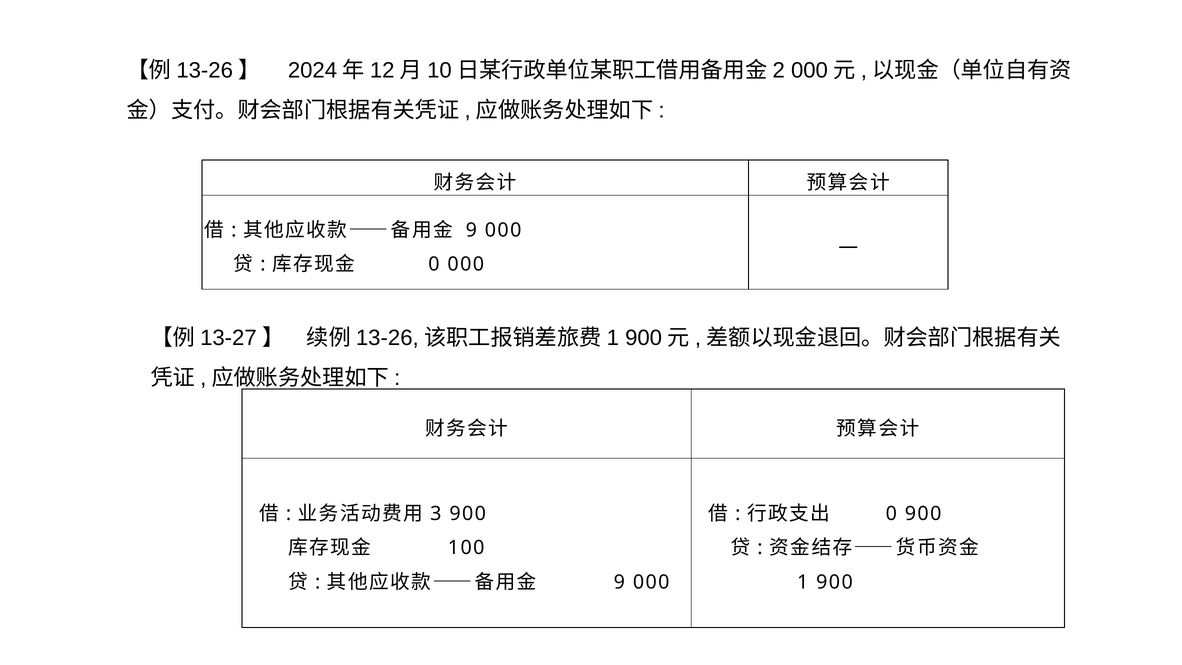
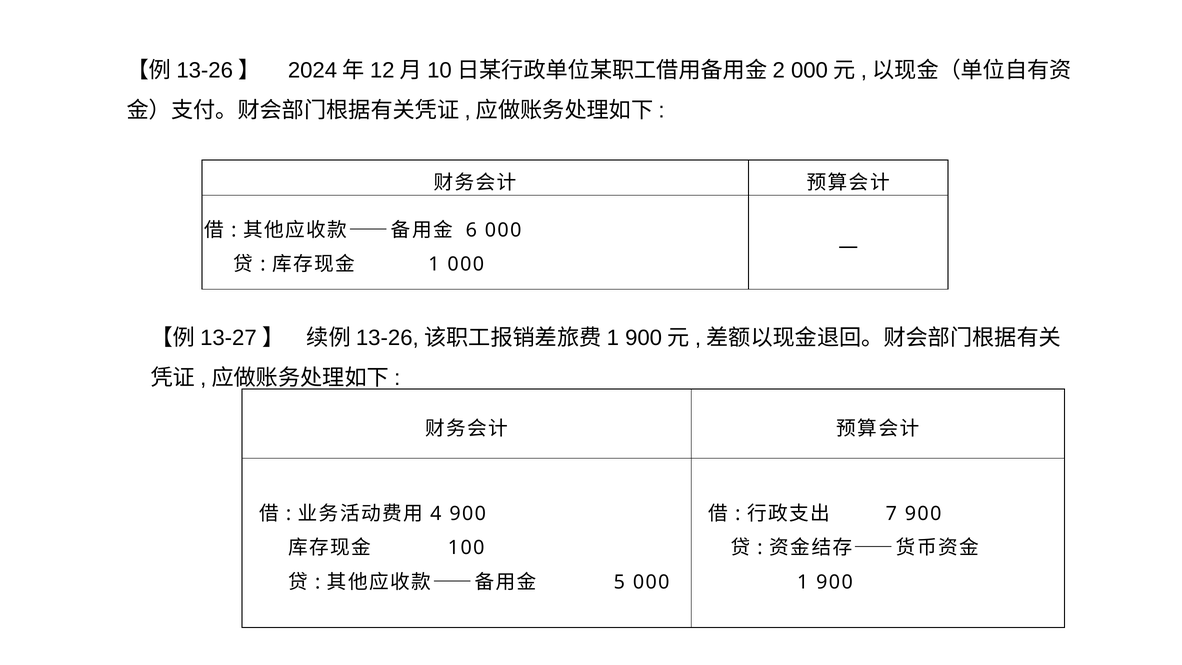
9 at (471, 230): 9 -> 6
0 at (434, 264): 0 -> 1
3: 3 -> 4
0 at (891, 514): 0 -> 7
9 at (619, 582): 9 -> 5
